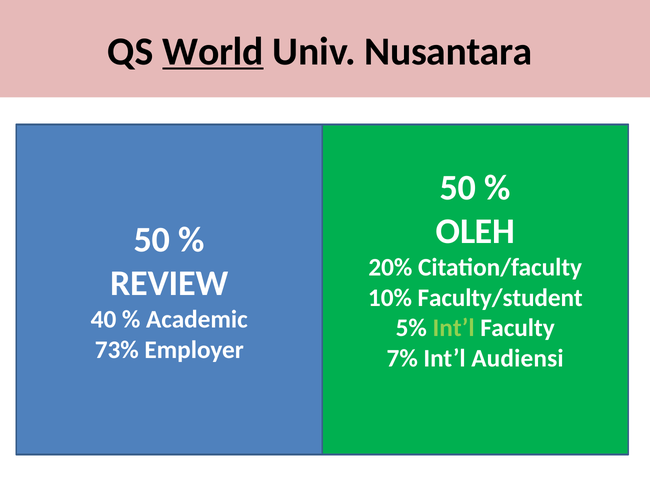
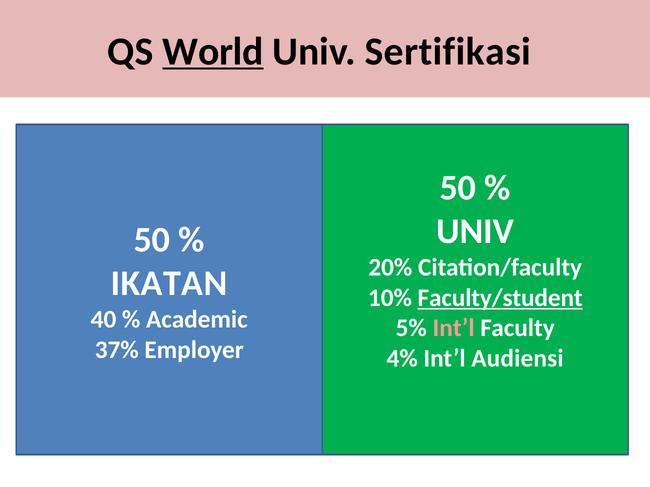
Nusantara: Nusantara -> Sertifikasi
OLEH at (475, 232): OLEH -> UNIV
REVIEW: REVIEW -> IKATAN
Faculty/student underline: none -> present
Int’l at (454, 328) colour: light green -> pink
73%: 73% -> 37%
7%: 7% -> 4%
